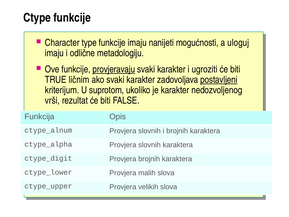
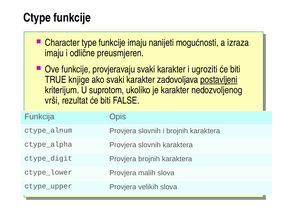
uloguj: uloguj -> izraza
metadologiju: metadologiju -> preusmjeren
provjeravaju underline: present -> none
ličnim: ličnim -> knjige
